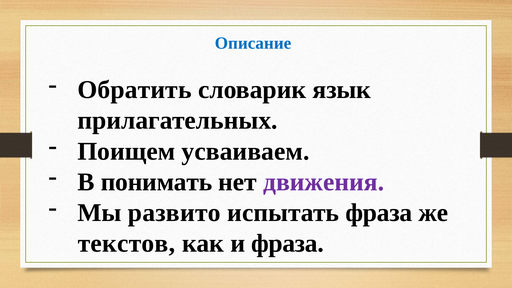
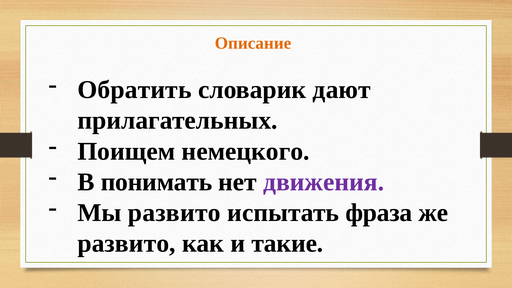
Описание colour: blue -> orange
язык: язык -> дают
усваиваем: усваиваем -> немецкого
текстов at (126, 243): текстов -> развито
и фраза: фраза -> такие
